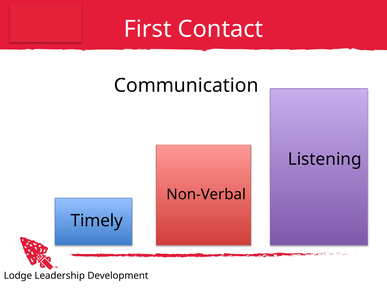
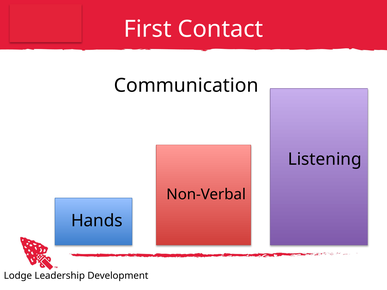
Timely: Timely -> Hands
